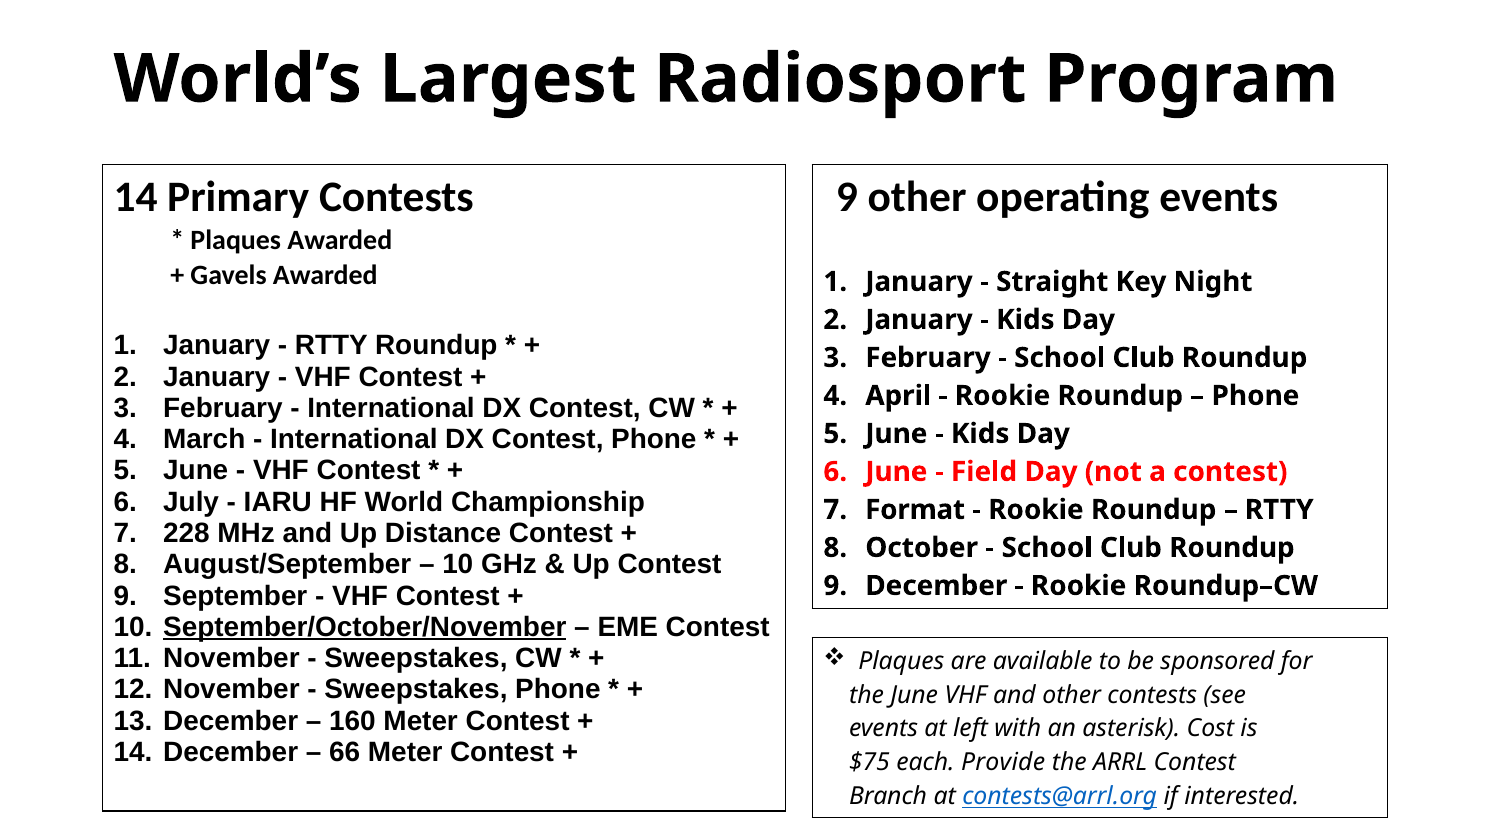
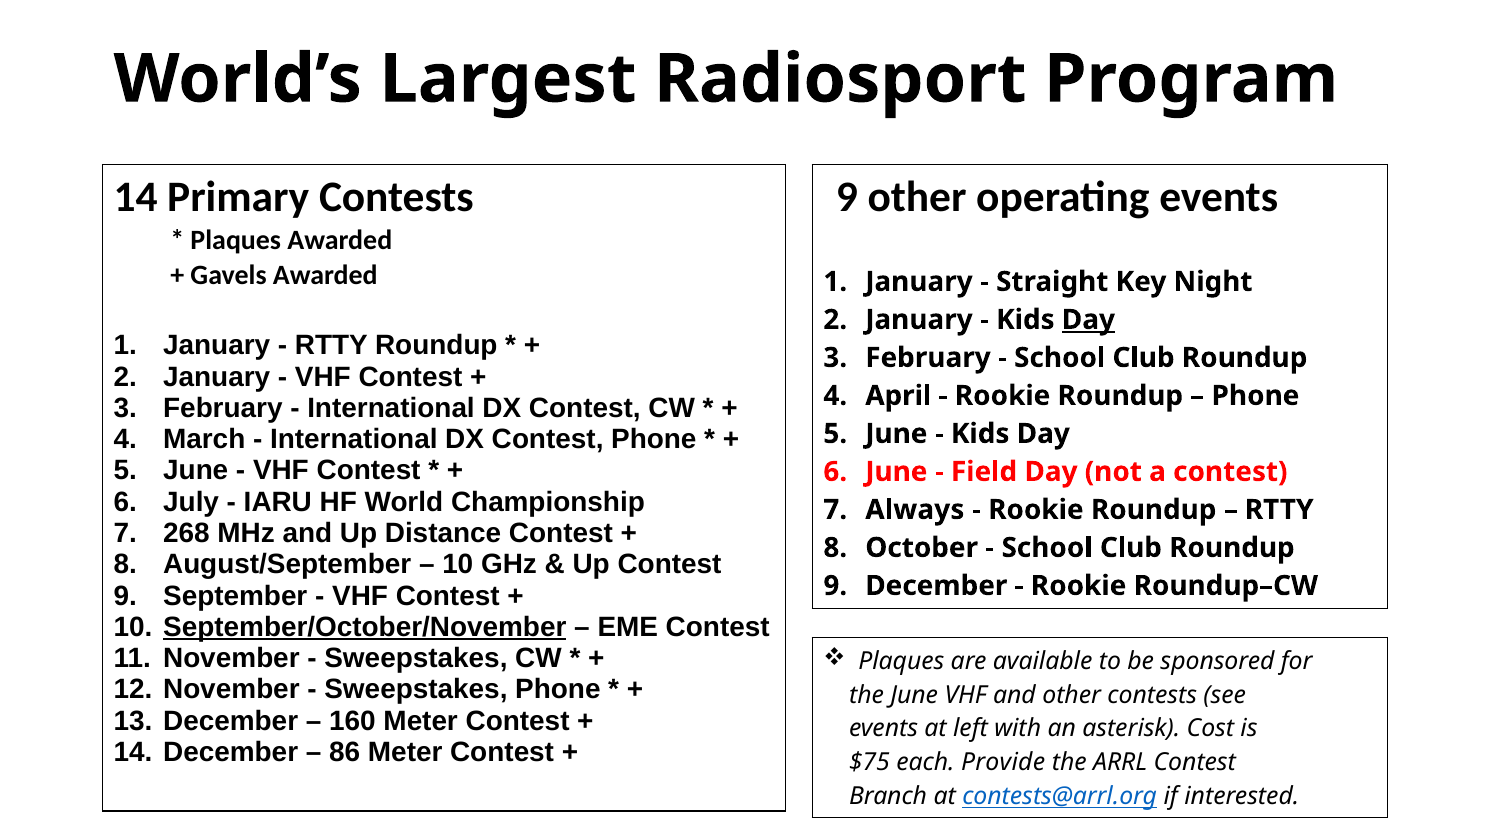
Day at (1088, 320) underline: none -> present
Format: Format -> Always
228: 228 -> 268
66: 66 -> 86
